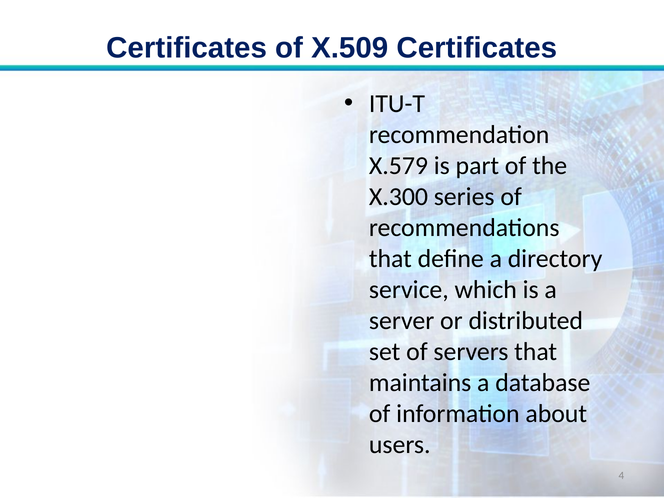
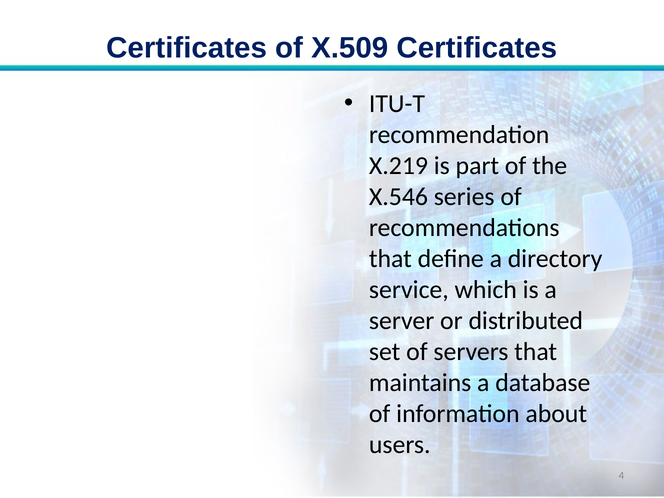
X.579: X.579 -> X.219
X.300: X.300 -> X.546
